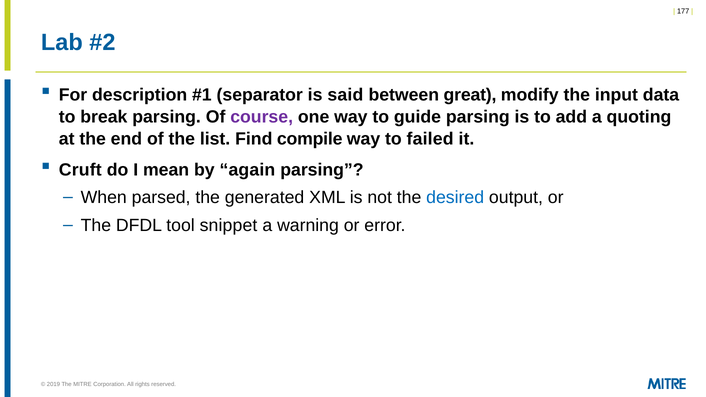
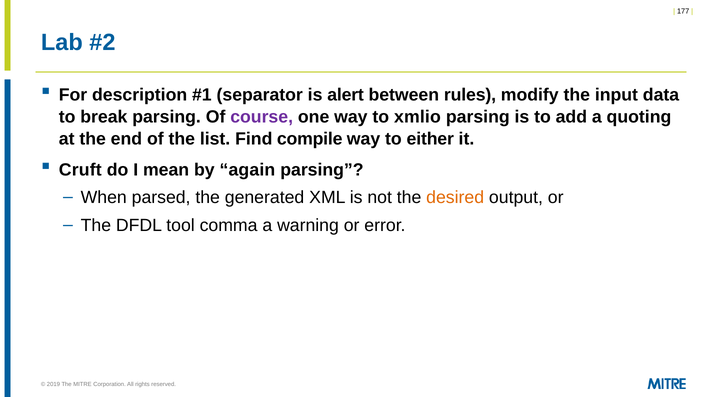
said: said -> alert
great: great -> rules
guide: guide -> xmlio
failed: failed -> either
desired colour: blue -> orange
snippet: snippet -> comma
